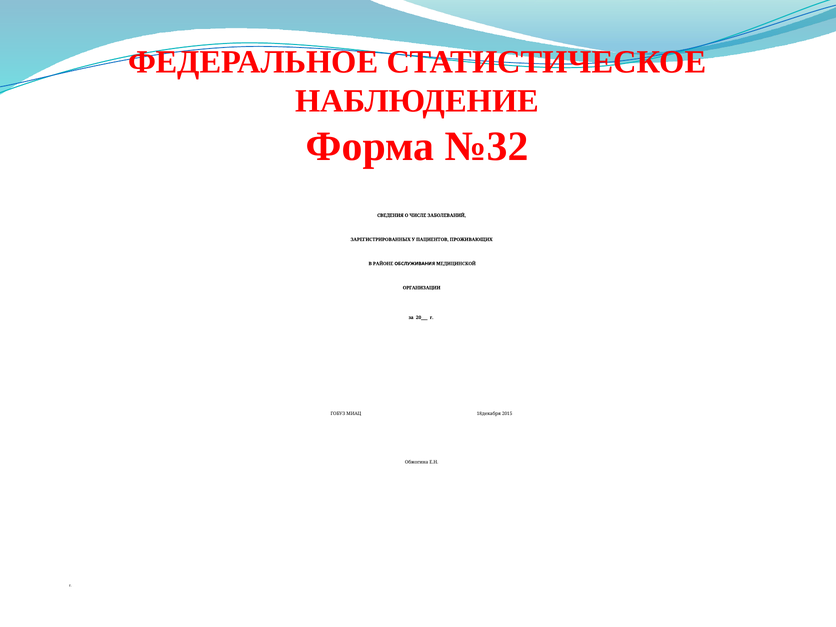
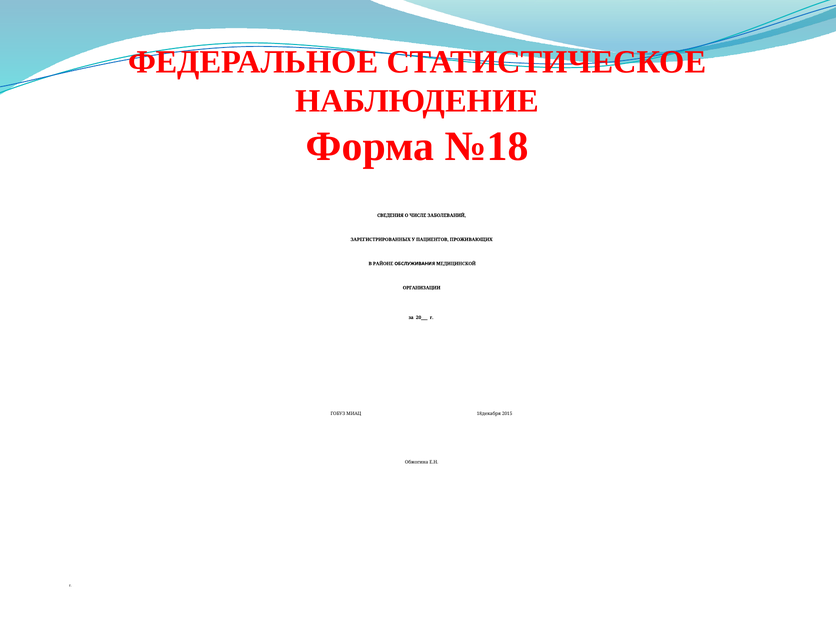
№32: №32 -> №18
